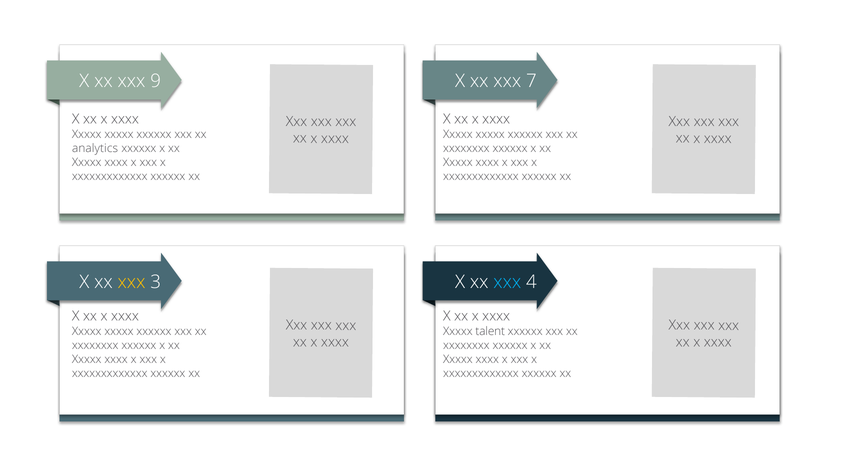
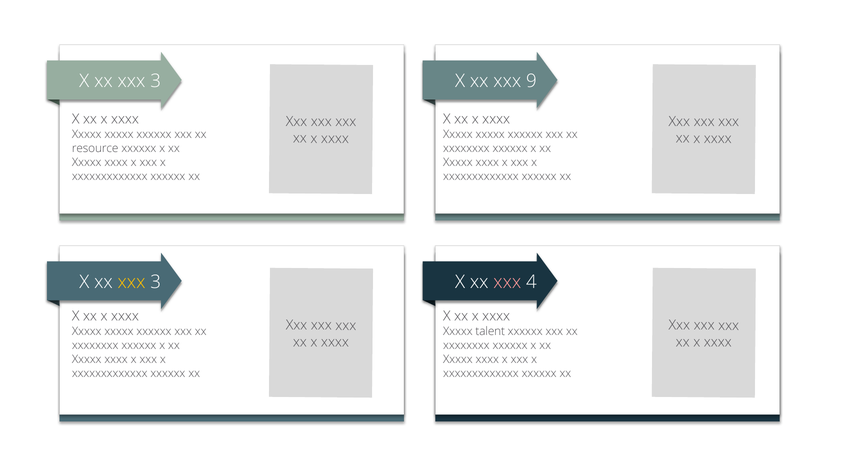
9 at (156, 81): 9 -> 3
7: 7 -> 9
analytics: analytics -> resource
xxx at (507, 282) colour: light blue -> pink
